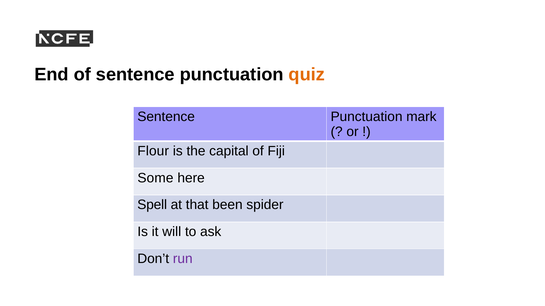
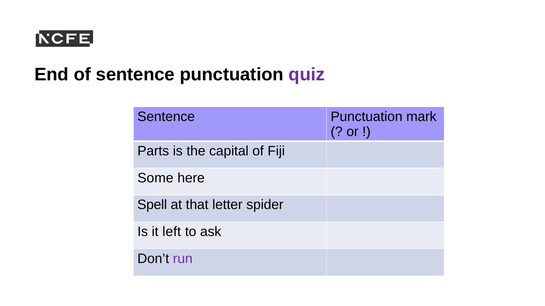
quiz colour: orange -> purple
Flour: Flour -> Parts
been: been -> letter
will: will -> left
